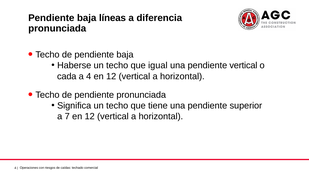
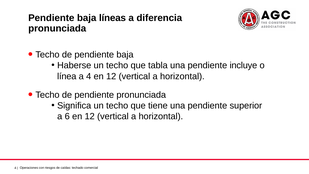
igual: igual -> tabla
pendiente vertical: vertical -> incluye
cada: cada -> línea
7: 7 -> 6
